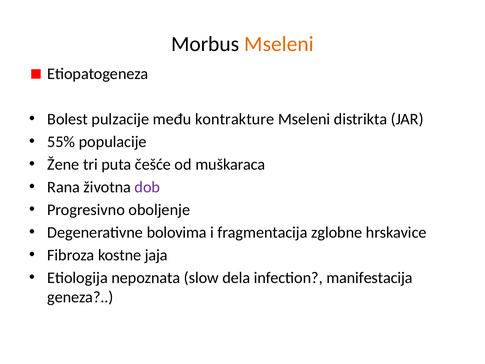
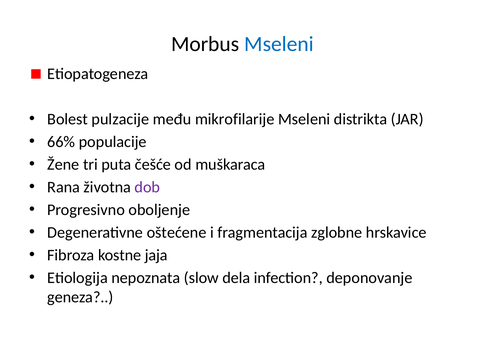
Mseleni at (279, 44) colour: orange -> blue
kontrakture: kontrakture -> mikrofilarije
55%: 55% -> 66%
bolovima: bolovima -> oštećene
manifestacija: manifestacija -> deponovanje
